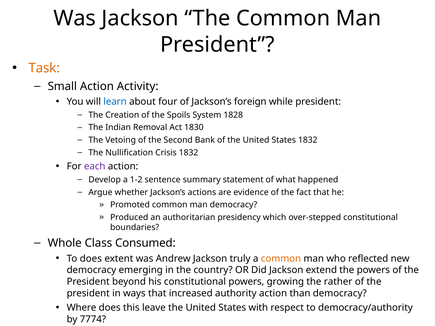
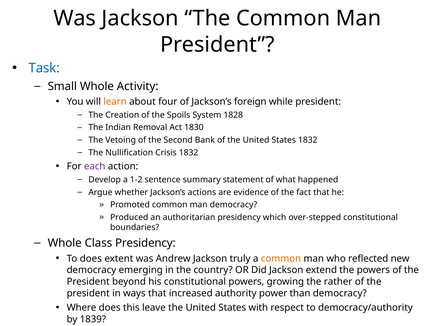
Task colour: orange -> blue
Small Action: Action -> Whole
learn colour: blue -> orange
Class Consumed: Consumed -> Presidency
authority action: action -> power
7774: 7774 -> 1839
